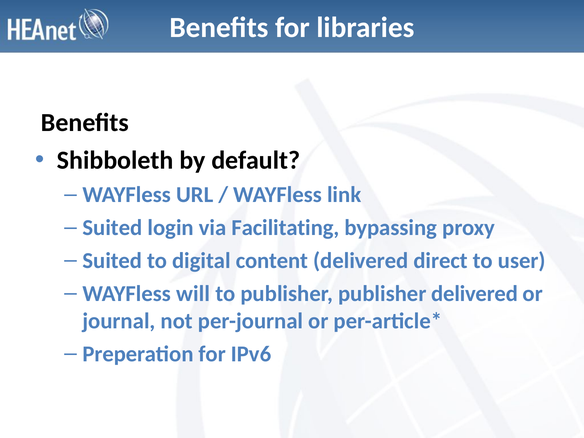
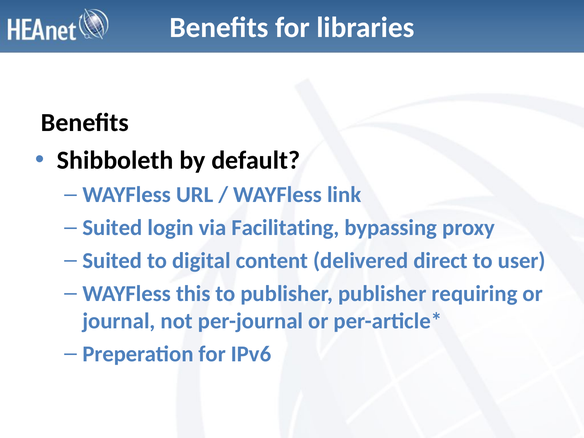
will: will -> this
publisher delivered: delivered -> requiring
